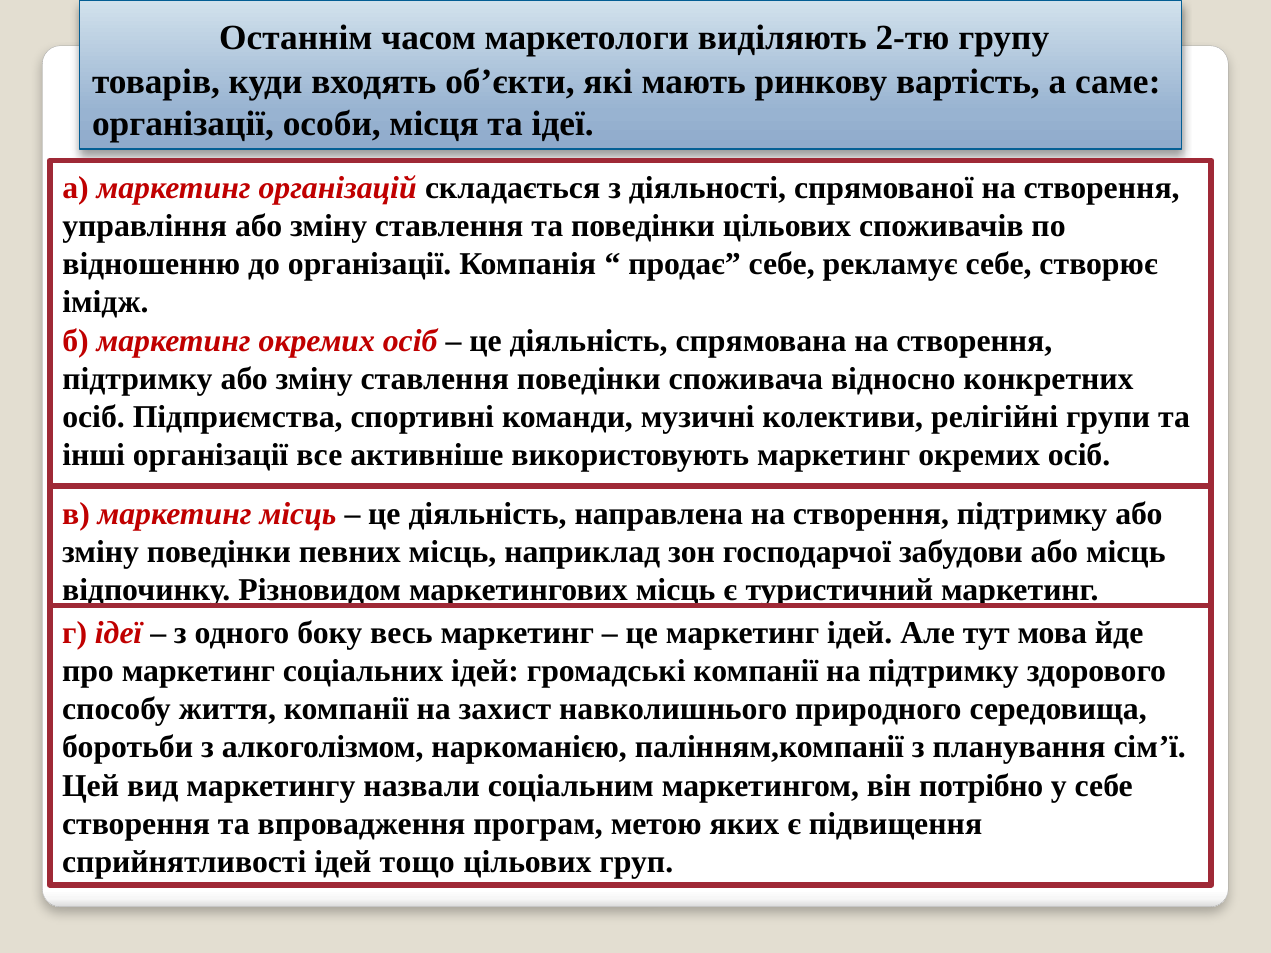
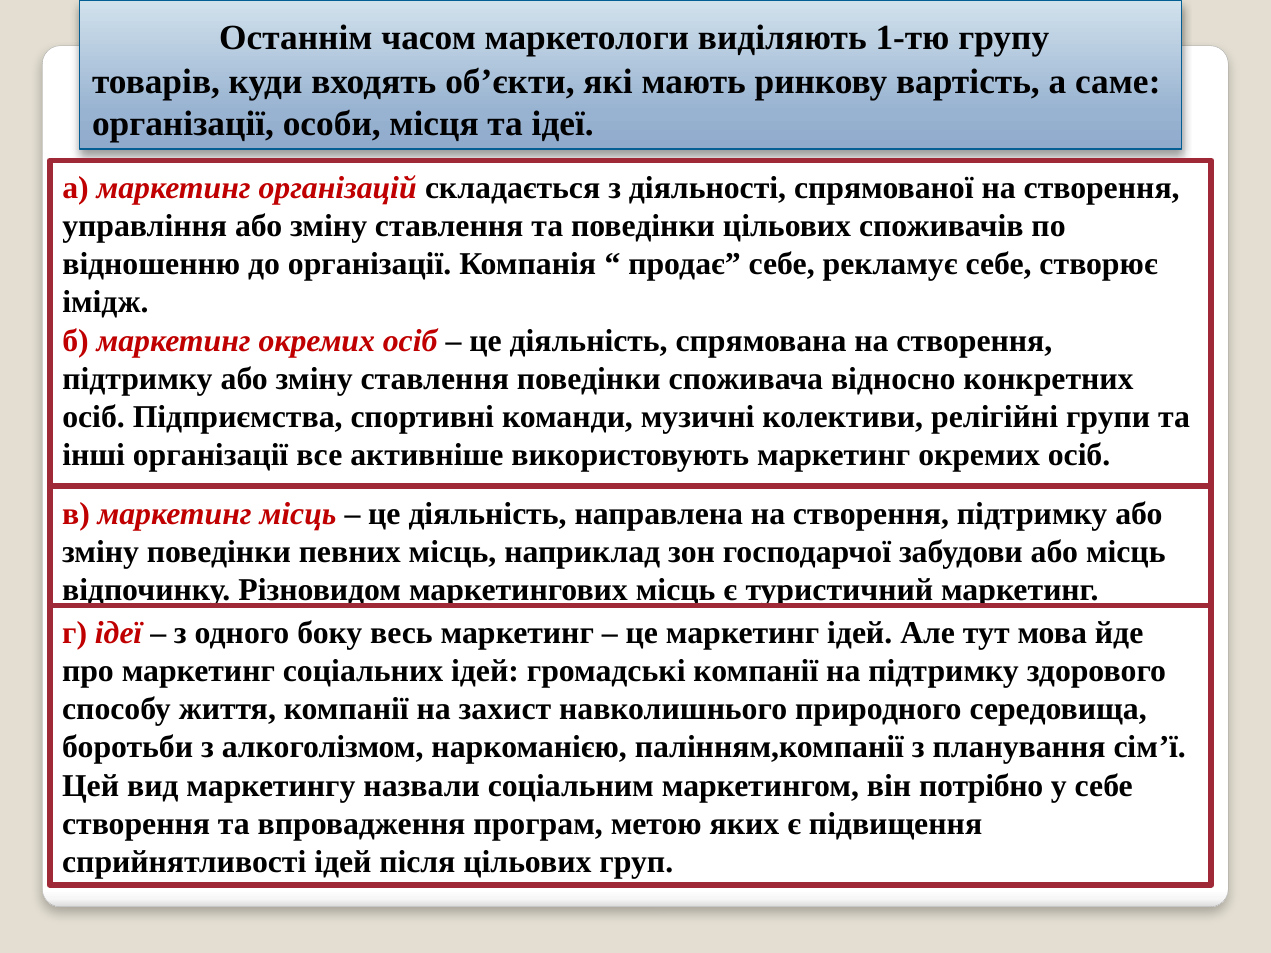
2-тю: 2-тю -> 1-тю
тощо: тощо -> після
